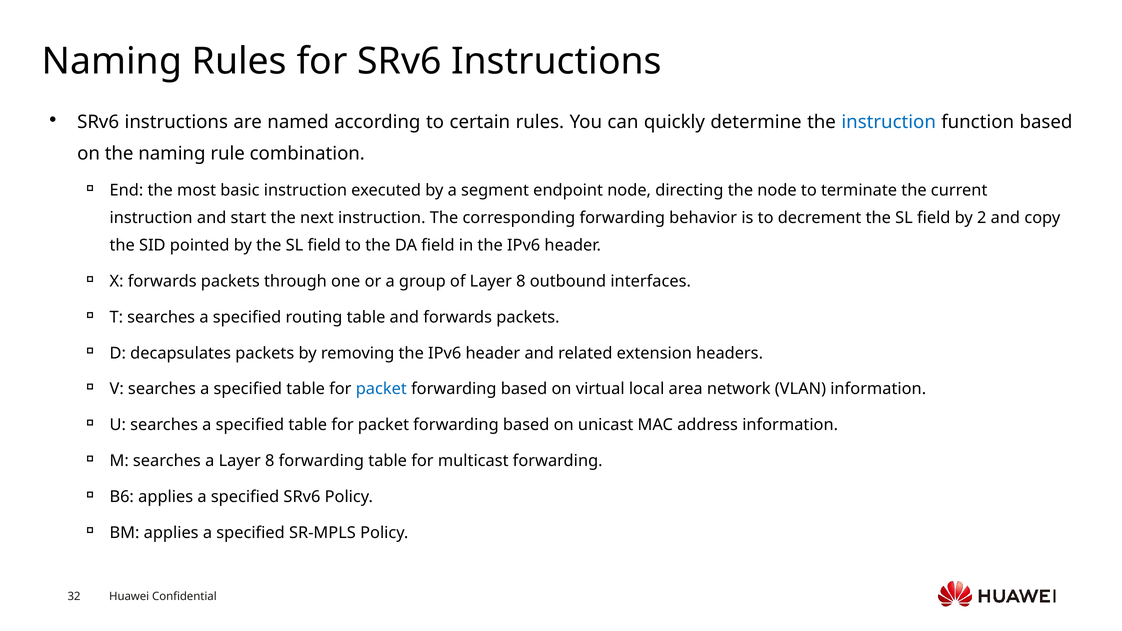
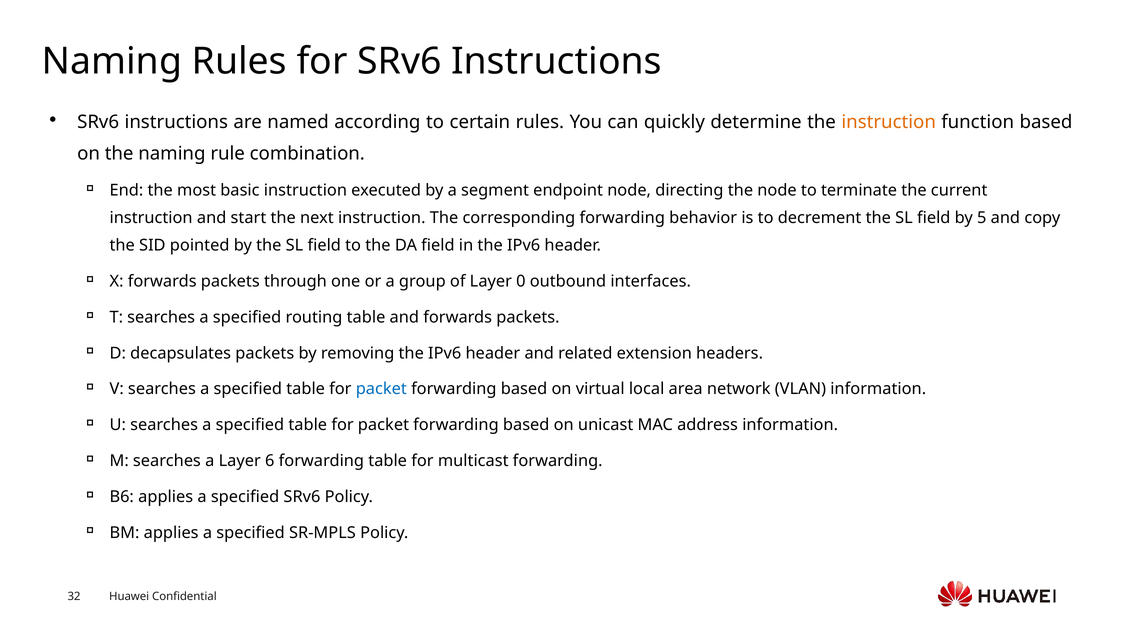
instruction at (889, 122) colour: blue -> orange
2: 2 -> 5
of Layer 8: 8 -> 0
a Layer 8: 8 -> 6
